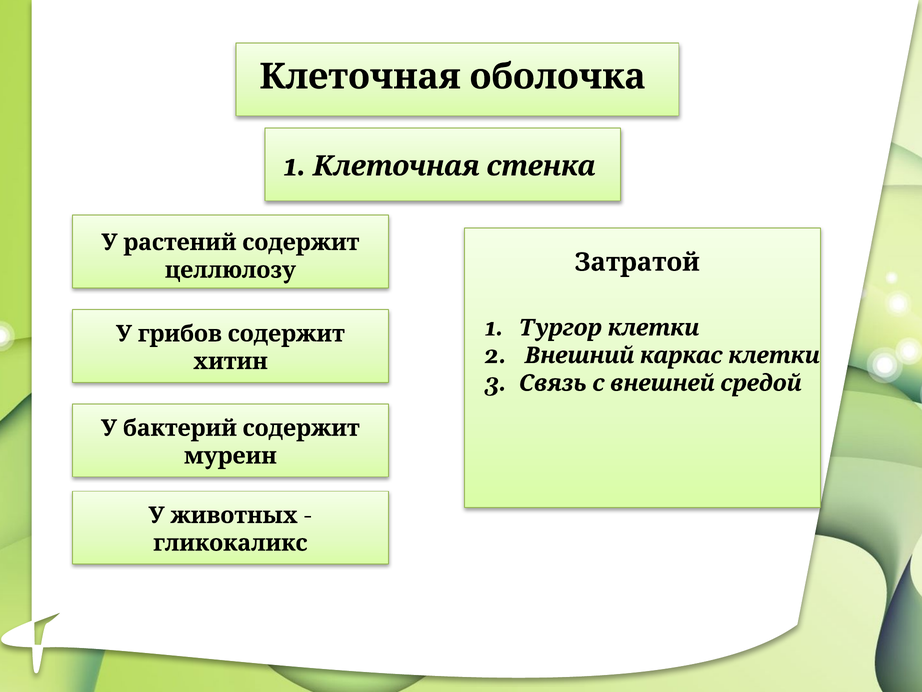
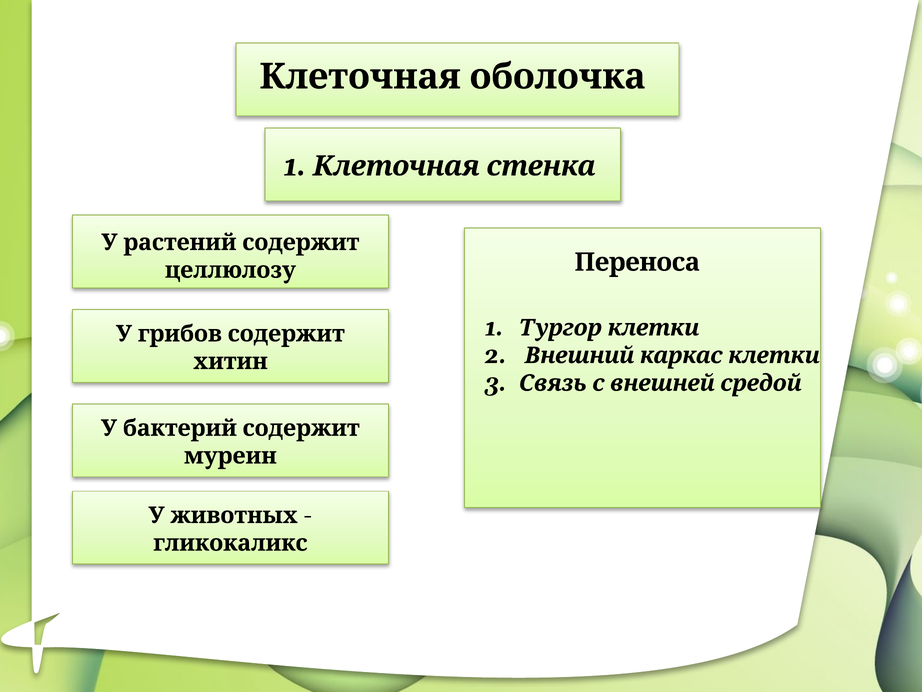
Затратой: Затратой -> Переноса
